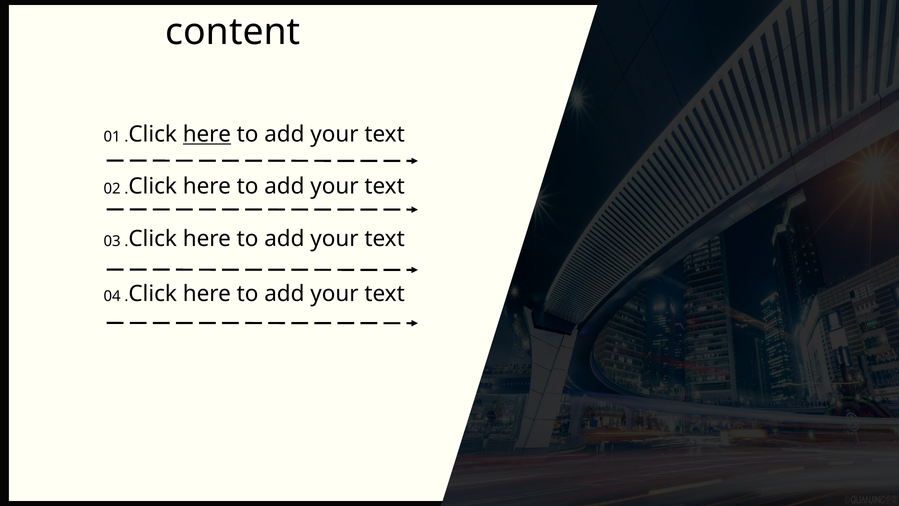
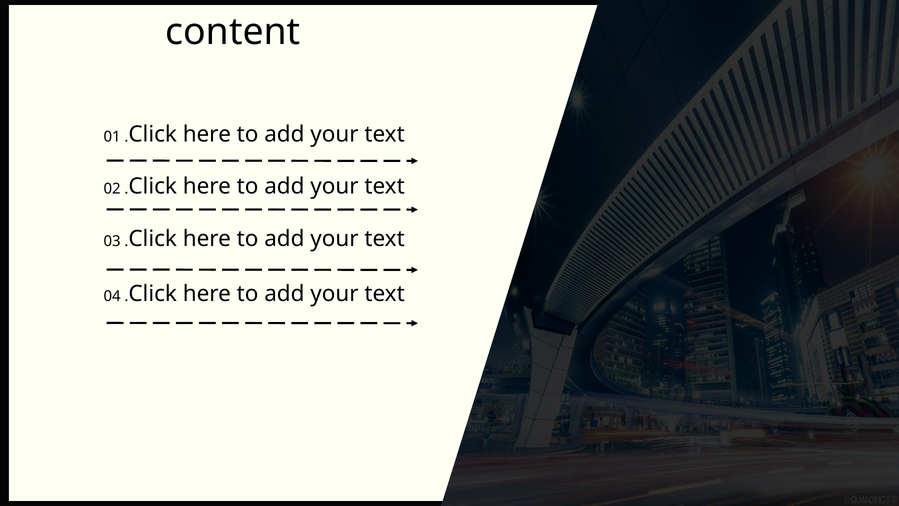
here at (207, 134) underline: present -> none
